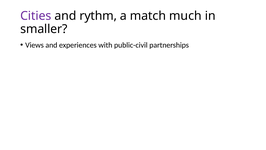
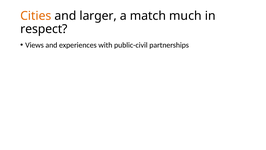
Cities colour: purple -> orange
rythm: rythm -> larger
smaller: smaller -> respect
